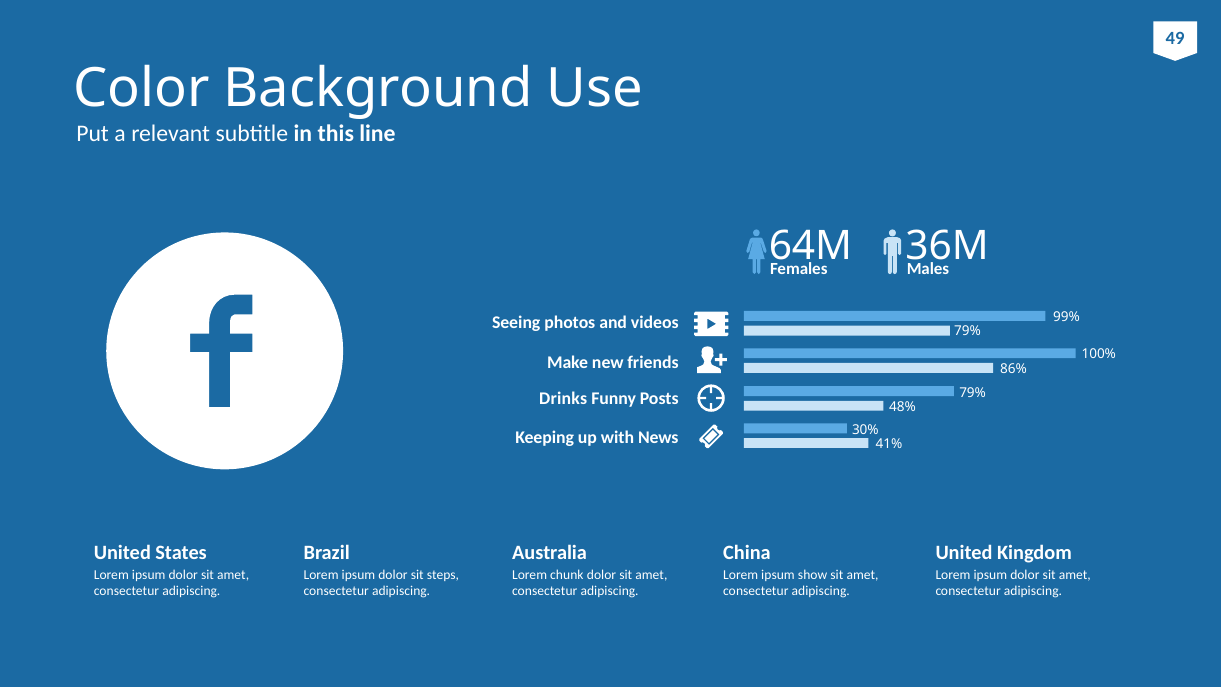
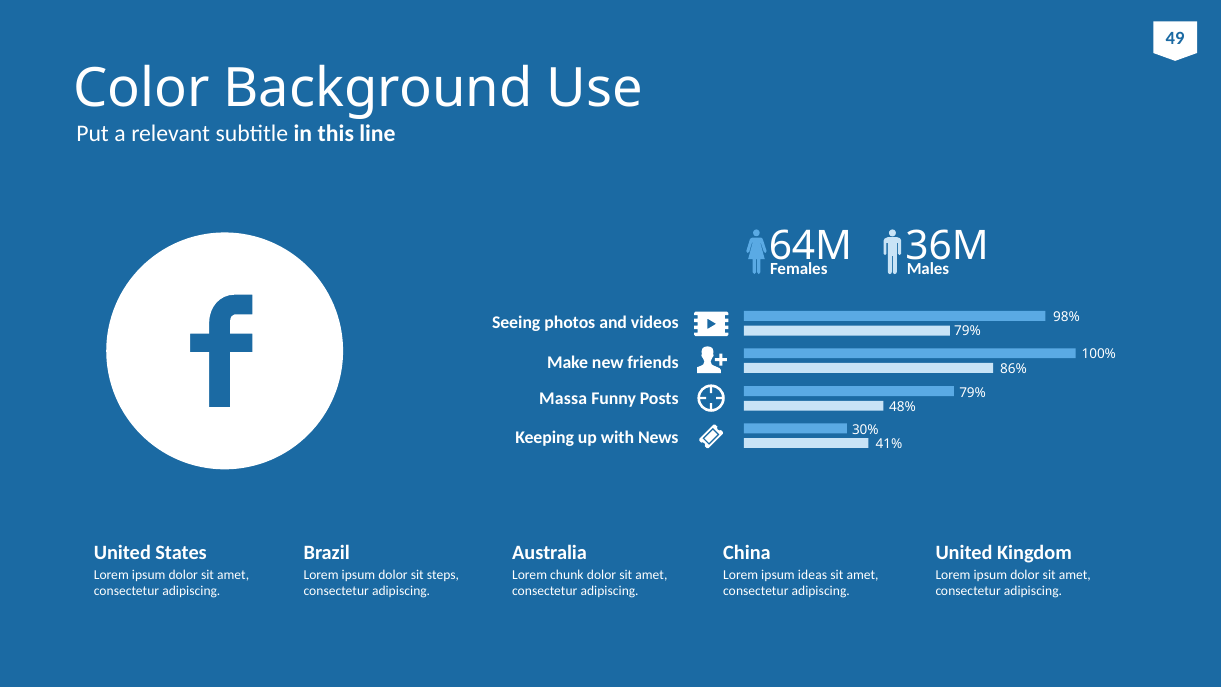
99%: 99% -> 98%
Drinks: Drinks -> Massa
show: show -> ideas
